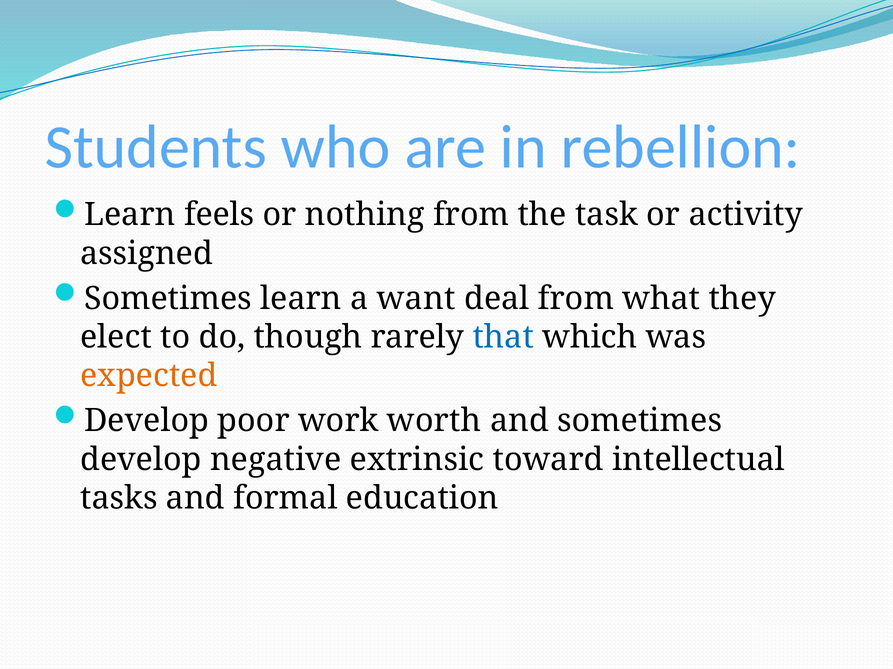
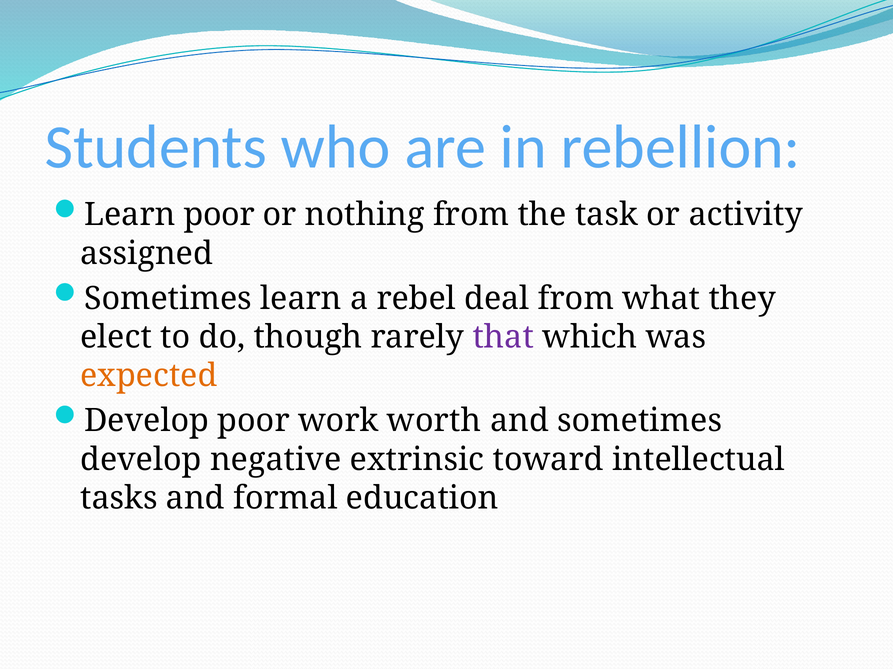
Learn feels: feels -> poor
want: want -> rebel
that colour: blue -> purple
